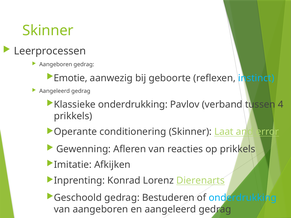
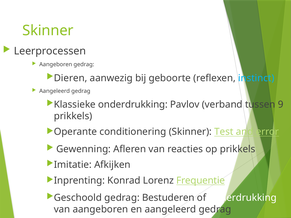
Emotie: Emotie -> Dieren
4: 4 -> 9
Laat: Laat -> Test
Dierenarts: Dierenarts -> Frequentie
onderdrukking at (243, 198) colour: light blue -> white
